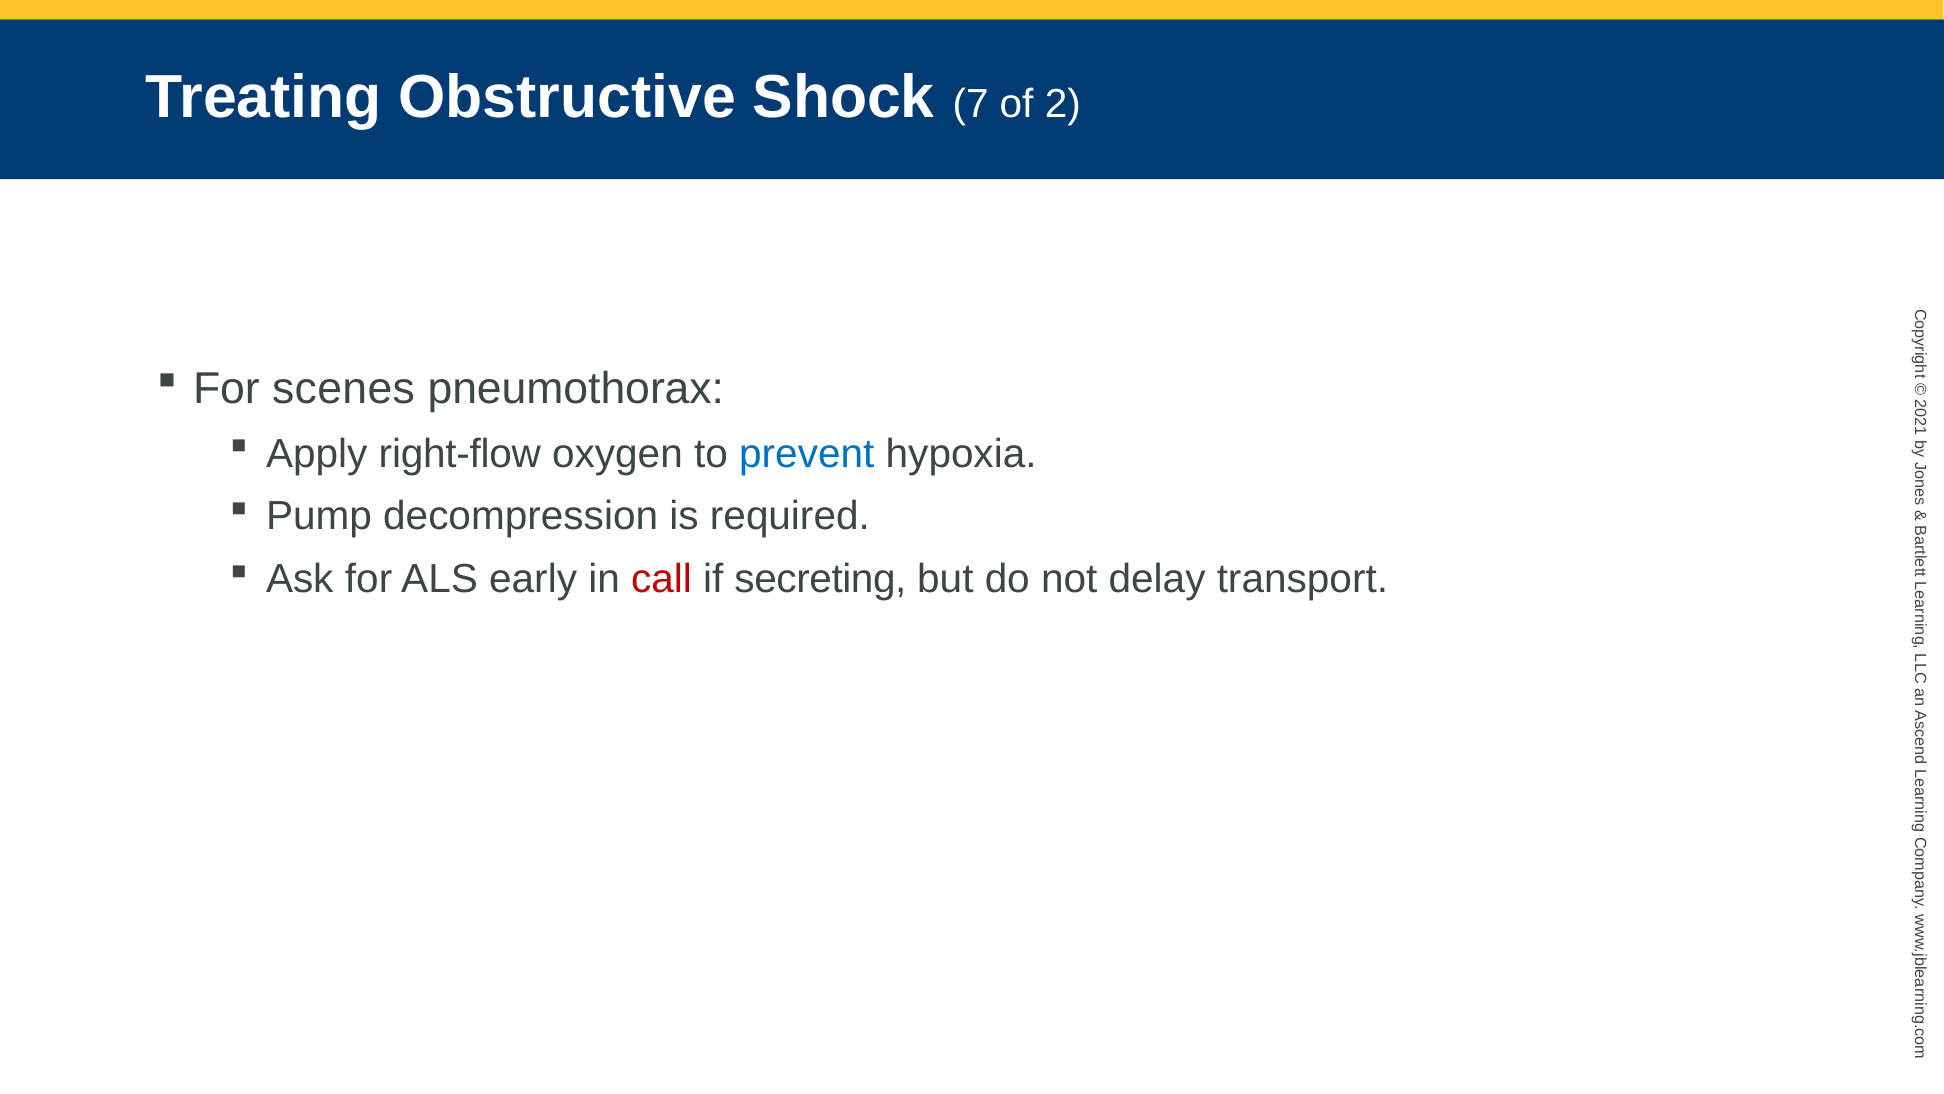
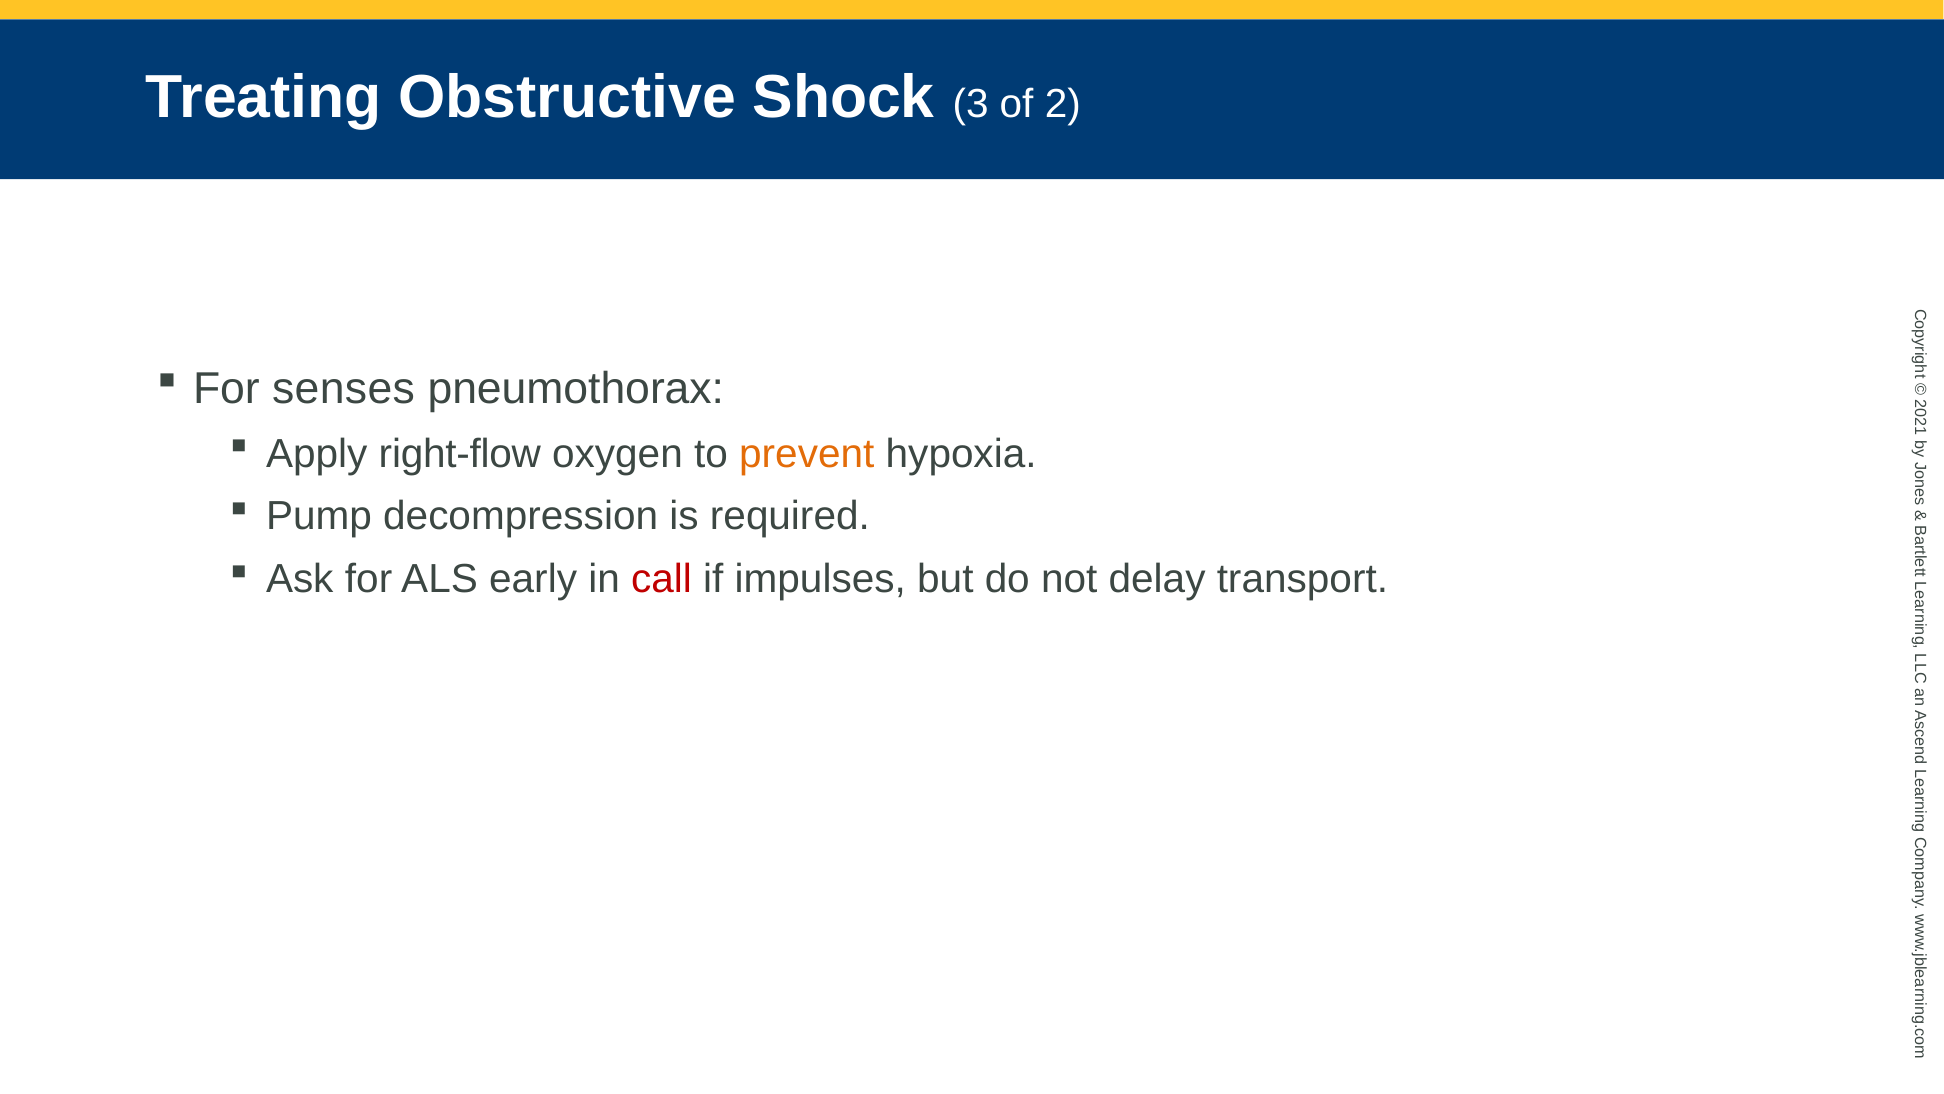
7: 7 -> 3
scenes: scenes -> senses
prevent colour: blue -> orange
secreting: secreting -> impulses
